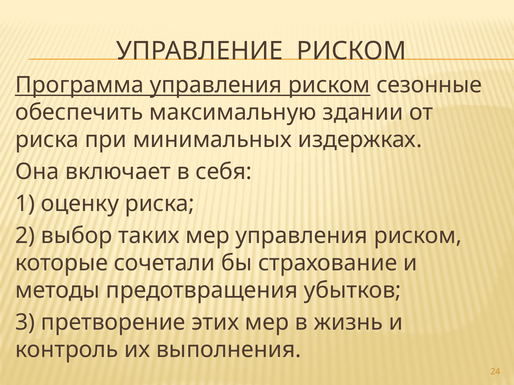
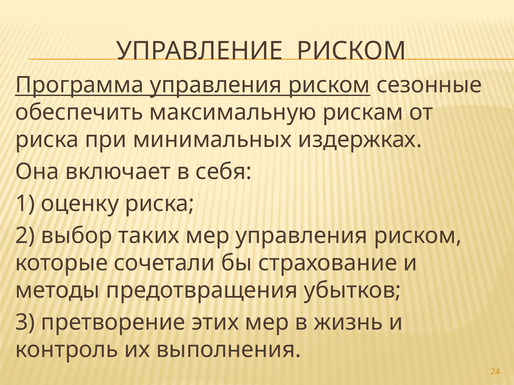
здании: здании -> рискам
